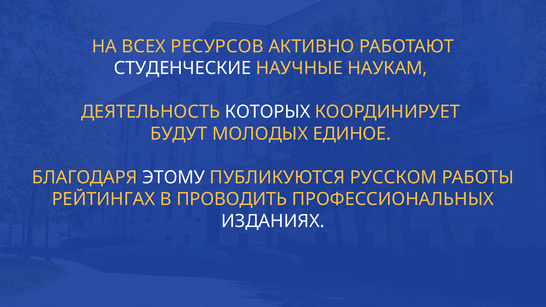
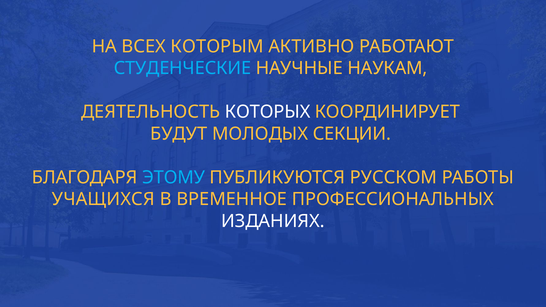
РЕСУРСОВ: РЕСУРСОВ -> КОТОРЫМ
СТУДЕНЧЕСКИЕ colour: white -> light blue
ЕДИНОЕ: ЕДИНОЕ -> СЕКЦИИ
ЭТОМУ colour: white -> light blue
РЕЙТИНГАХ: РЕЙТИНГАХ -> УЧАЩИХСЯ
ПРОВОДИТЬ: ПРОВОДИТЬ -> ВРЕМЕННОЕ
